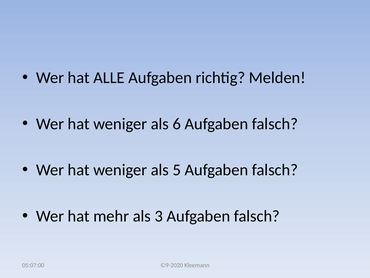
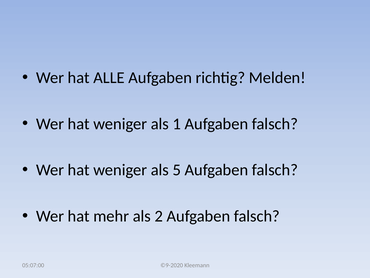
6: 6 -> 1
3: 3 -> 2
